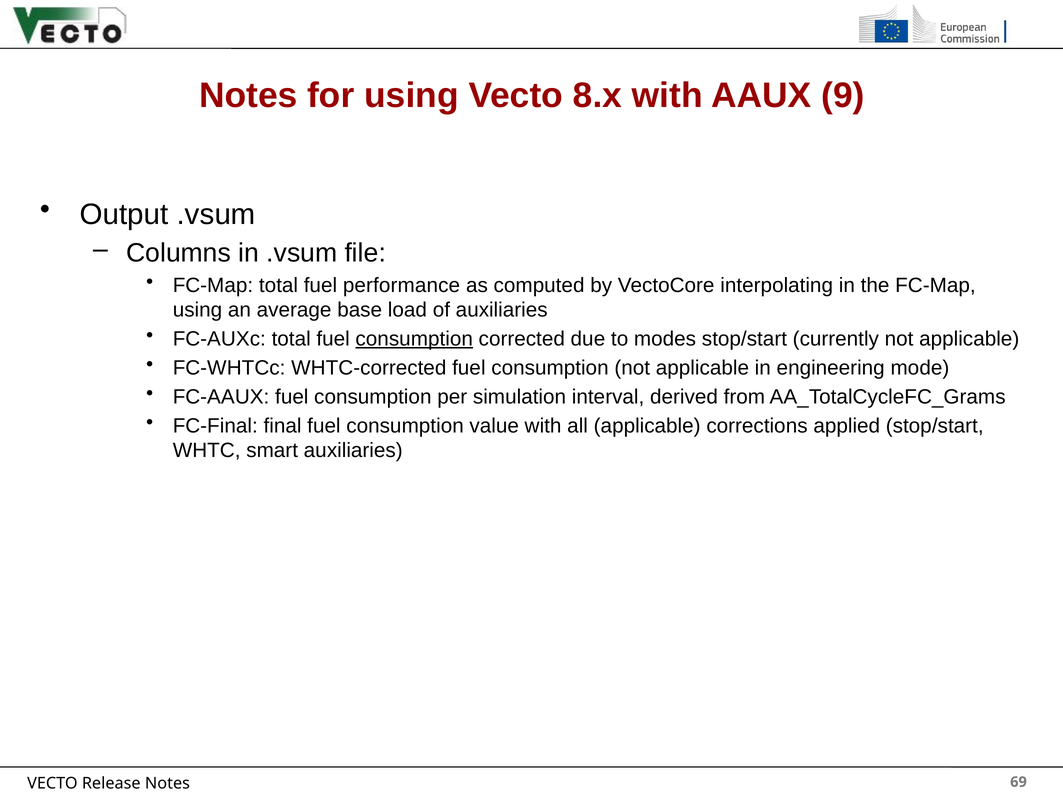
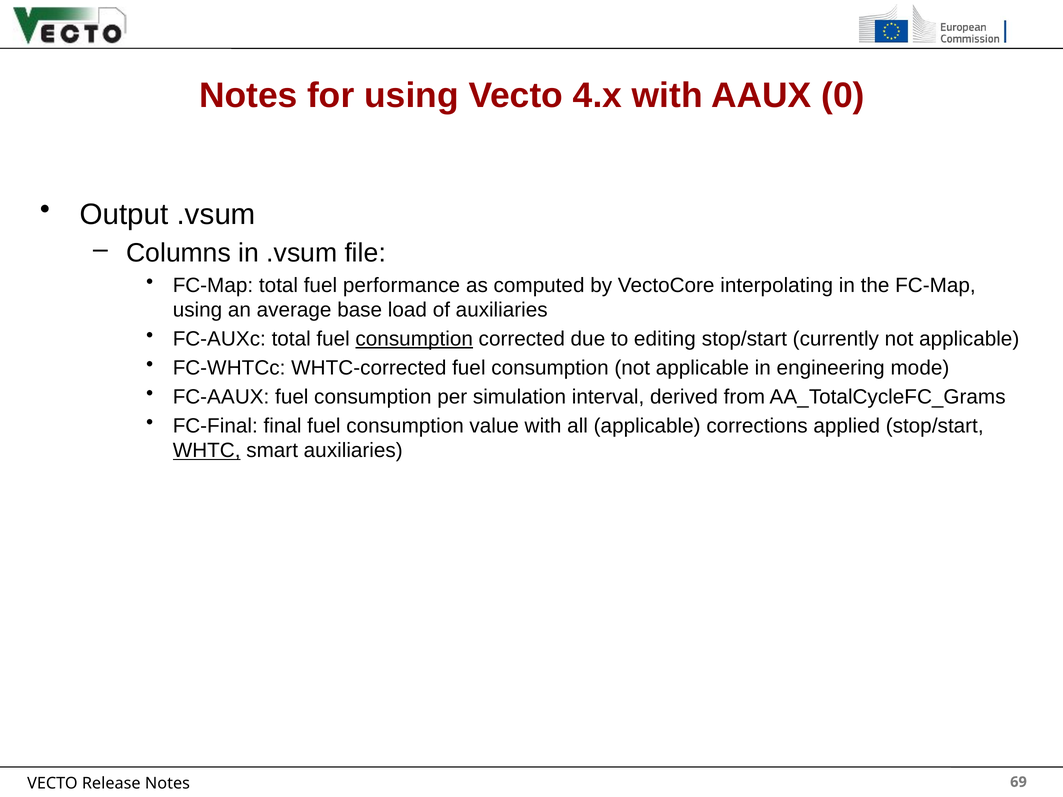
8.x: 8.x -> 4.x
9: 9 -> 0
modes: modes -> editing
WHTC underline: none -> present
